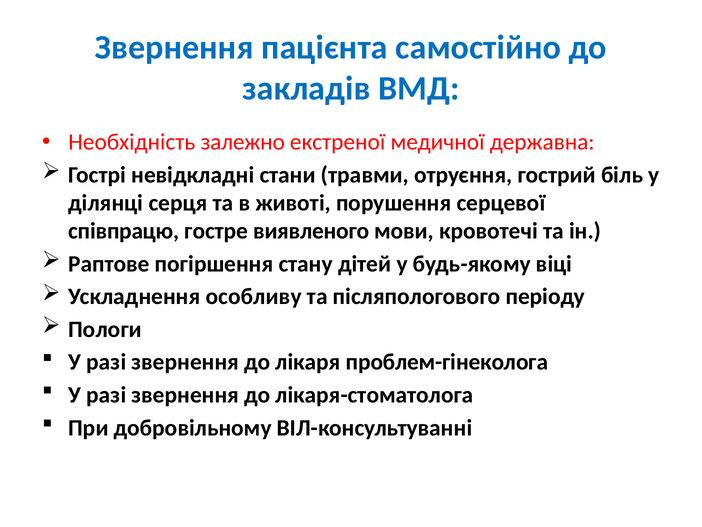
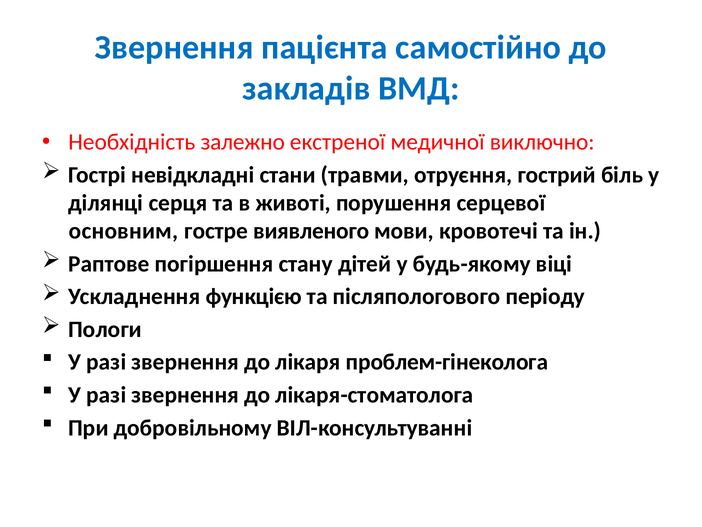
державна: державна -> виключно
співпрацю: співпрацю -> основним
особливу: особливу -> функцією
